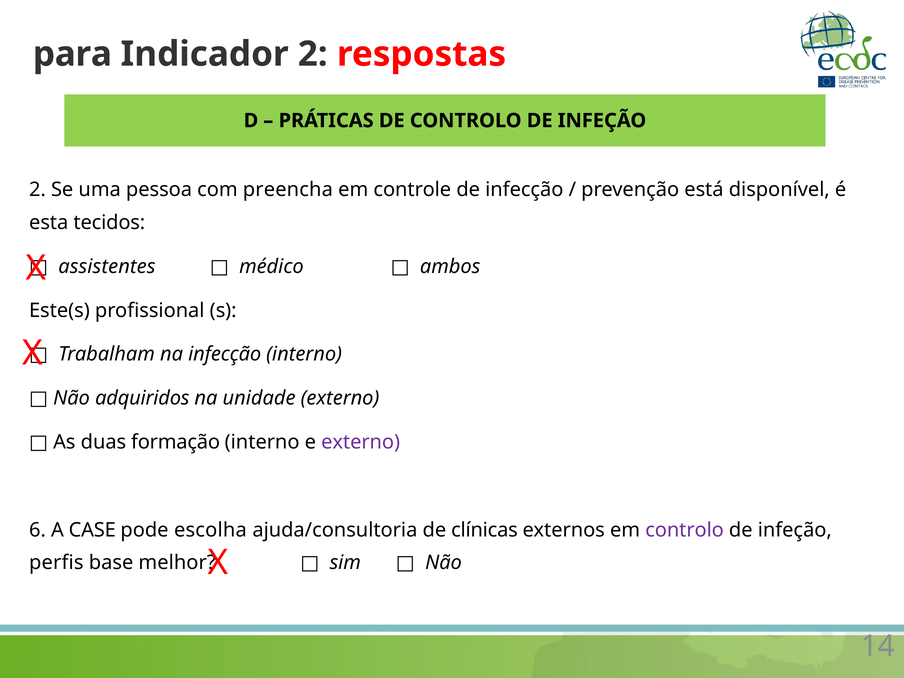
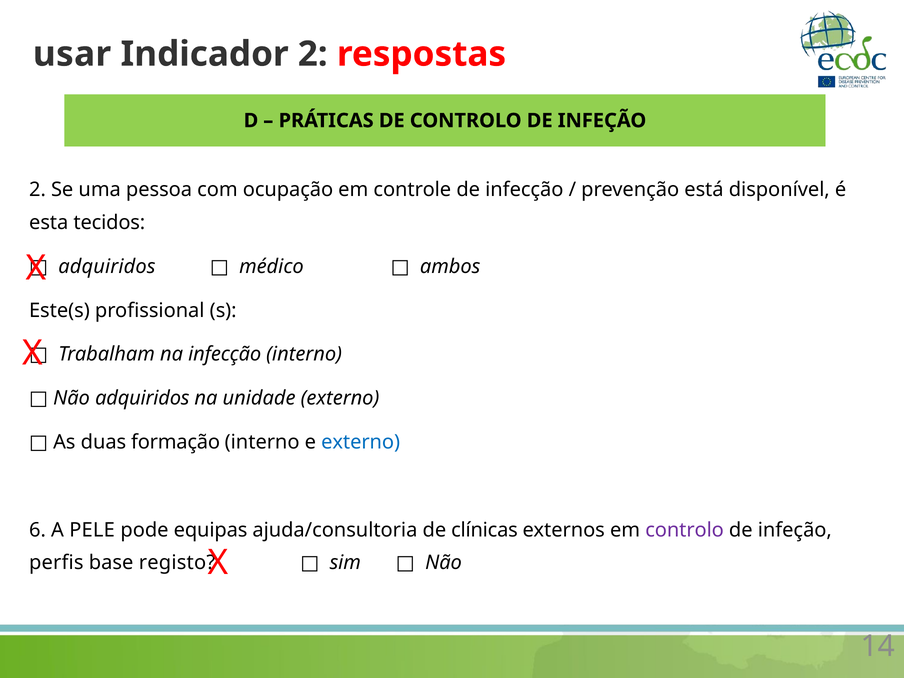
para: para -> usar
preencha: preencha -> ocupação
assistentes at (107, 266): assistentes -> adquiridos
externo at (361, 442) colour: purple -> blue
CASE: CASE -> PELE
escolha: escolha -> equipas
melhor: melhor -> registo
